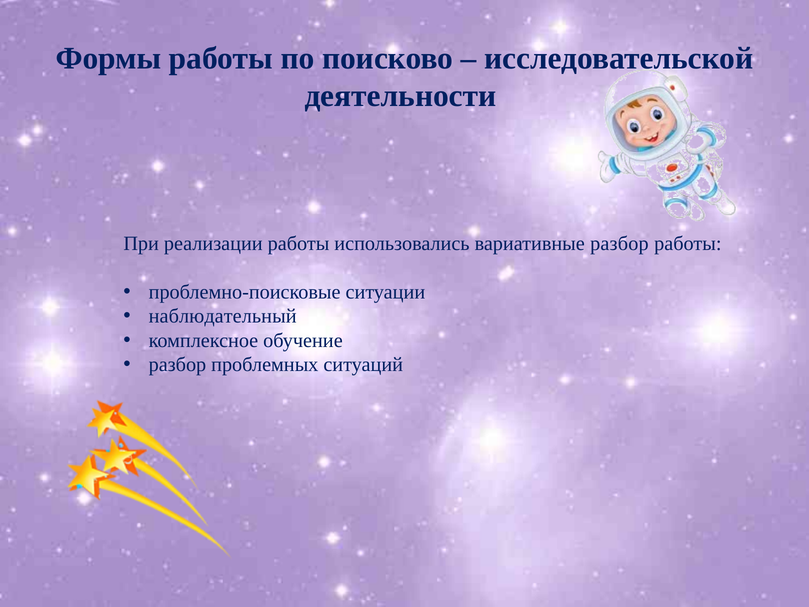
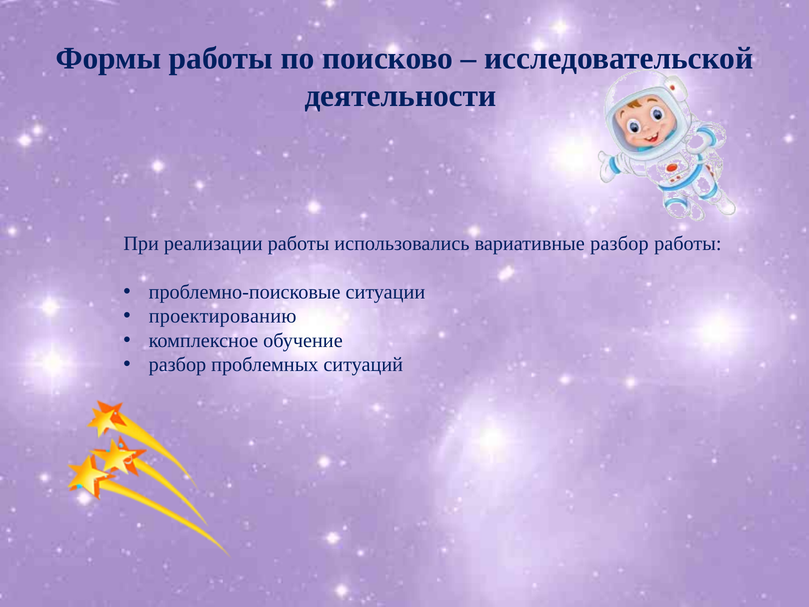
наблюдательный: наблюдательный -> проектированию
